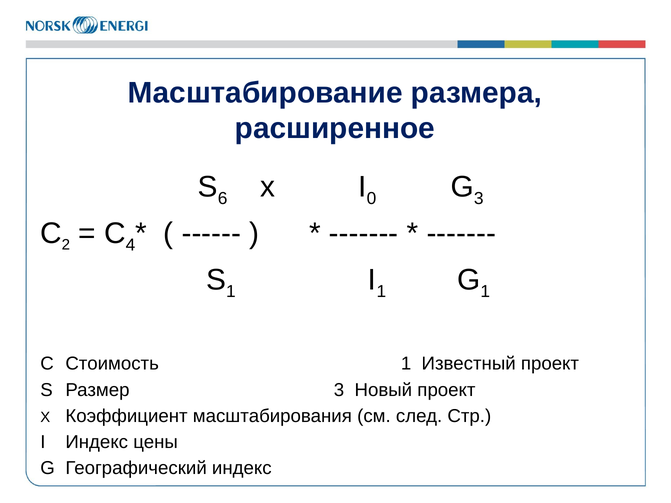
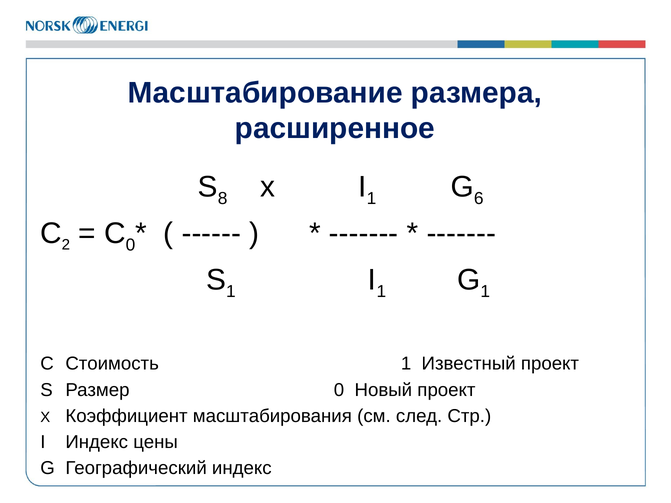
6: 6 -> 8
x I 0: 0 -> 1
G 3: 3 -> 6
C 4: 4 -> 0
Размер 3: 3 -> 0
